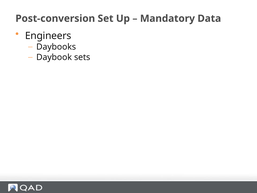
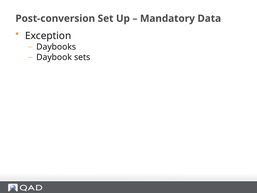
Engineers: Engineers -> Exception
